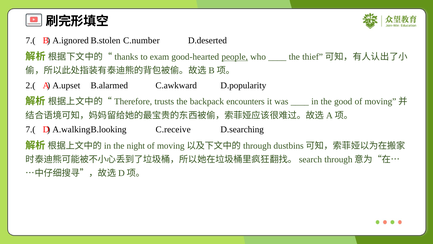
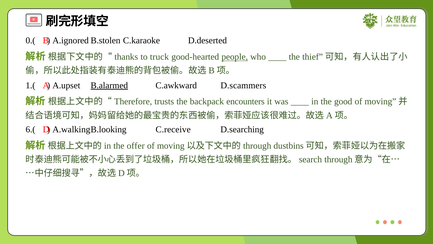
7.( at (31, 41): 7.( -> 0.(
C.number: C.number -> C.karaoke
exam: exam -> truck
2.(: 2.( -> 1.(
B.alarmed underline: none -> present
D.popularity: D.popularity -> D.scammers
7.( at (31, 129): 7.( -> 6.(
night: night -> offer
